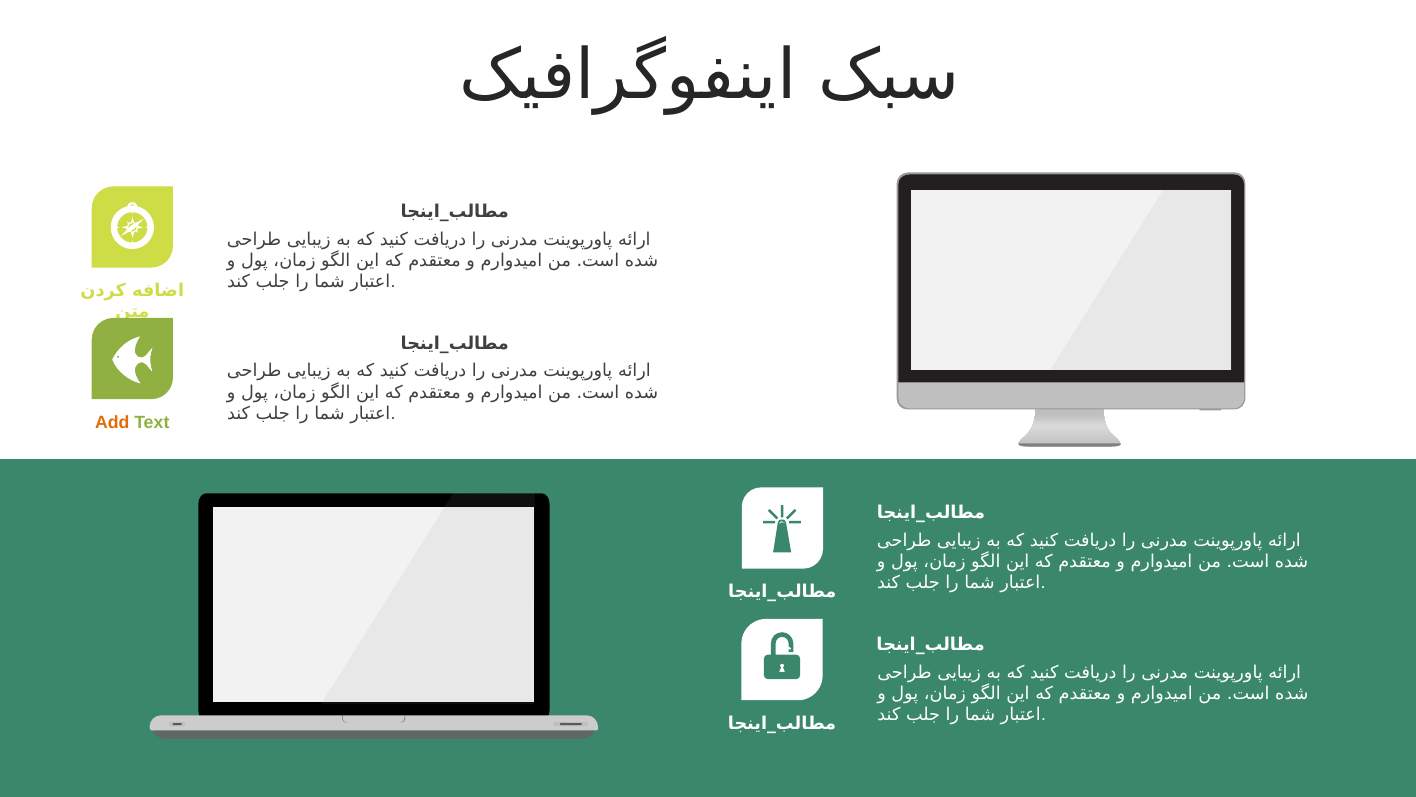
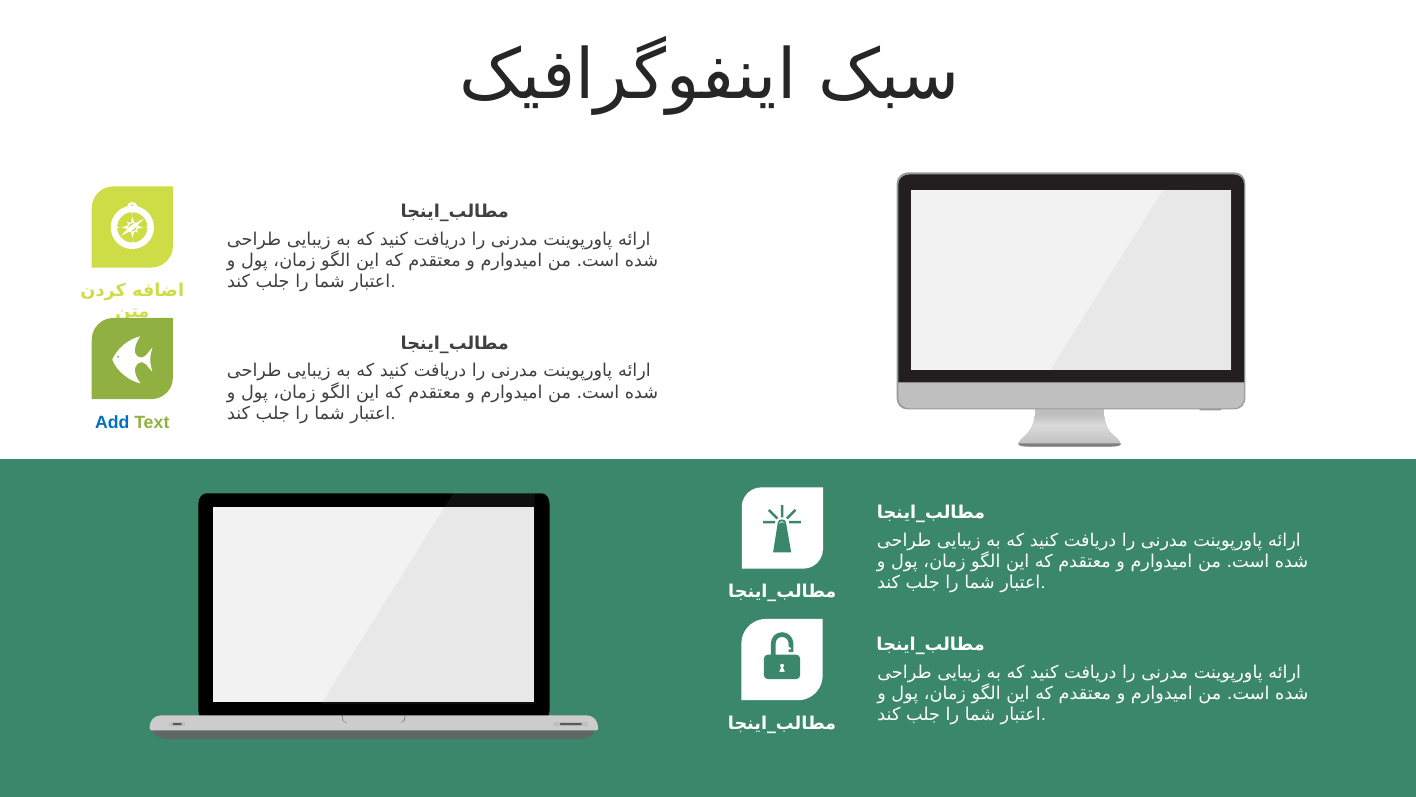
Add colour: orange -> blue
